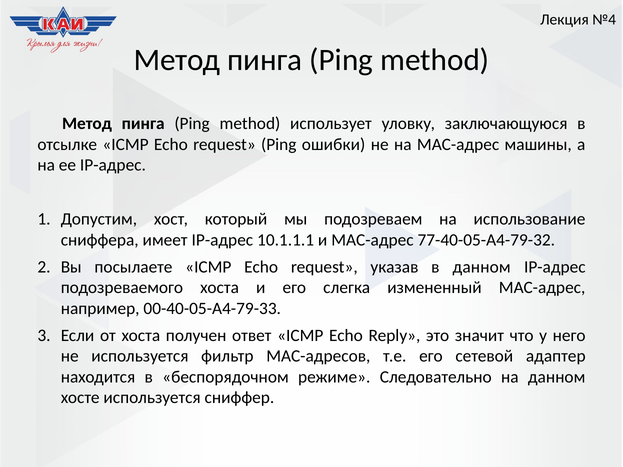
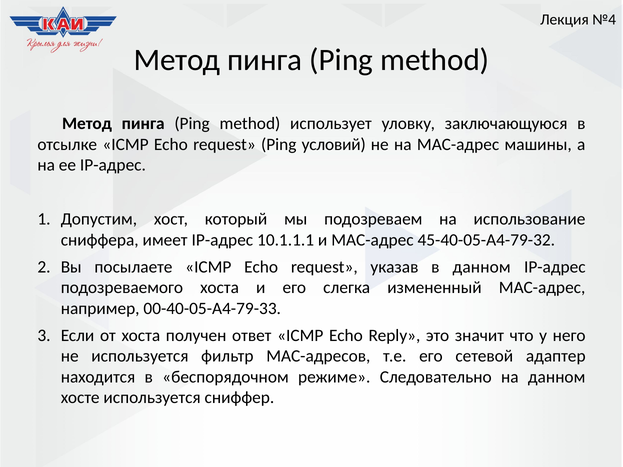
ошибки: ошибки -> условий
77-40-05-A4-79-32: 77-40-05-A4-79-32 -> 45-40-05-A4-79-32
